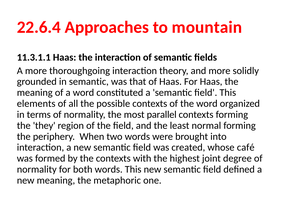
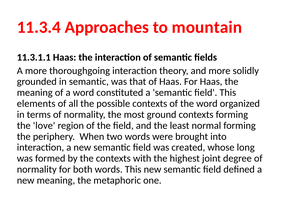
22.6.4: 22.6.4 -> 11.3.4
parallel: parallel -> ground
they: they -> love
café: café -> long
